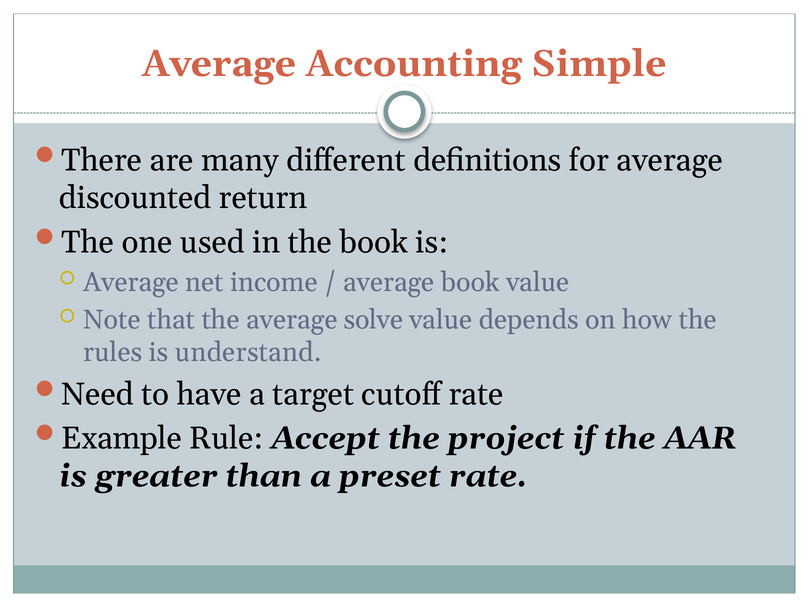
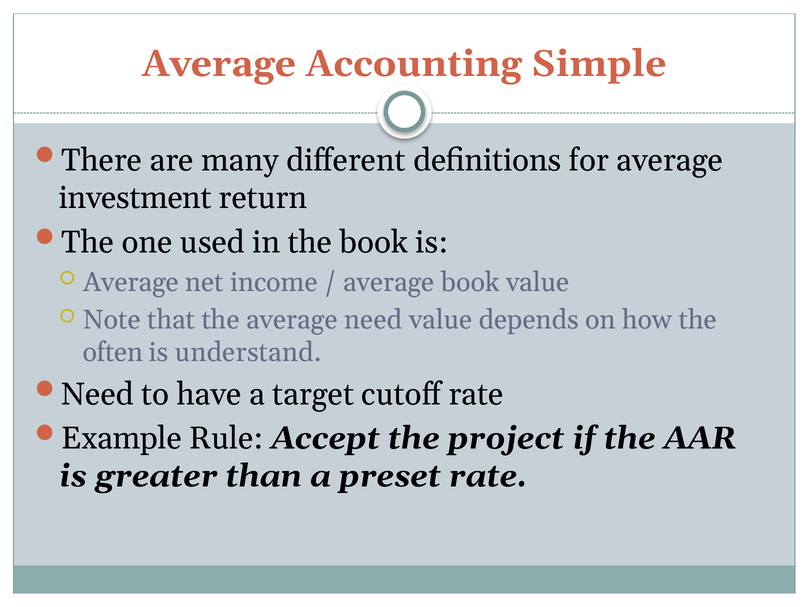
discounted: discounted -> investment
average solve: solve -> need
rules: rules -> often
